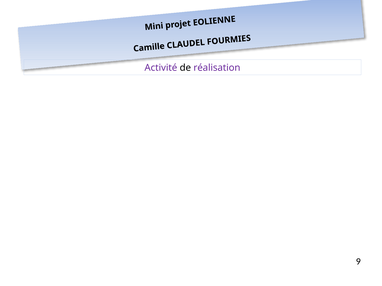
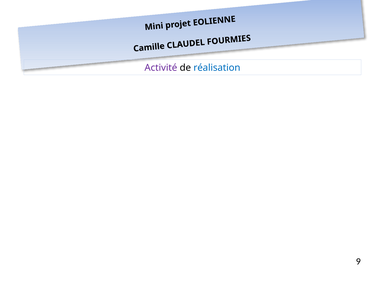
réalisation colour: purple -> blue
